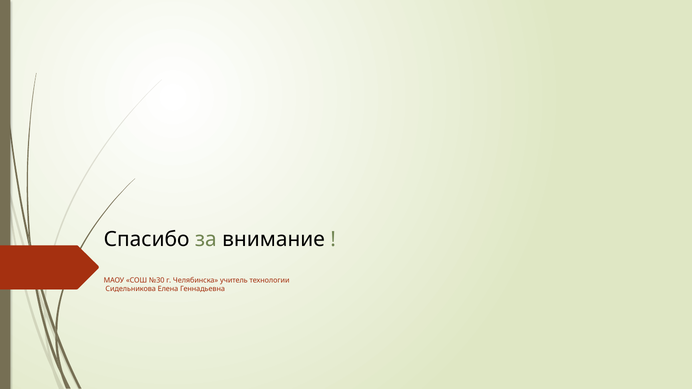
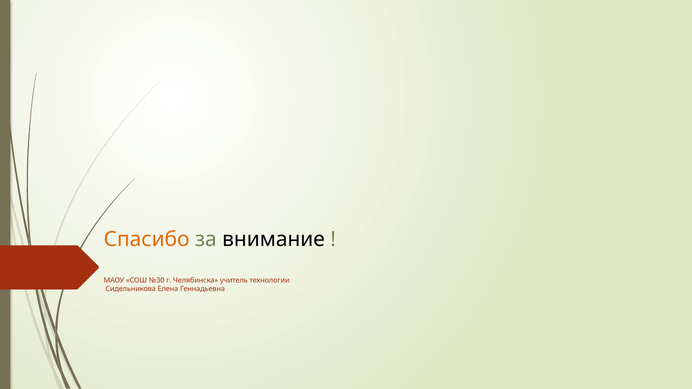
Спасибо colour: black -> orange
